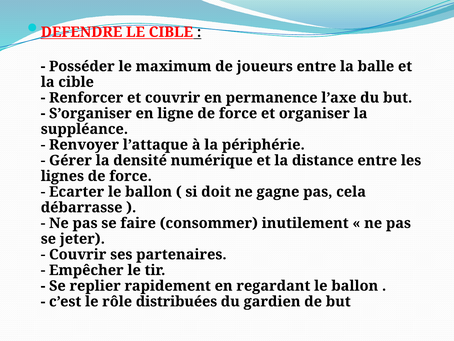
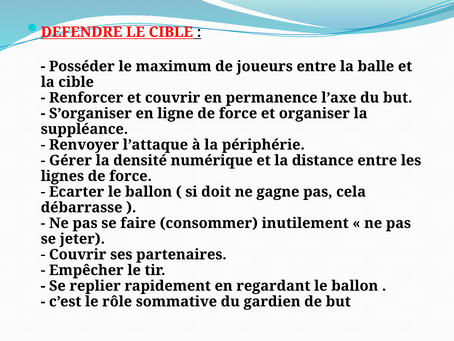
distribuées: distribuées -> sommative
